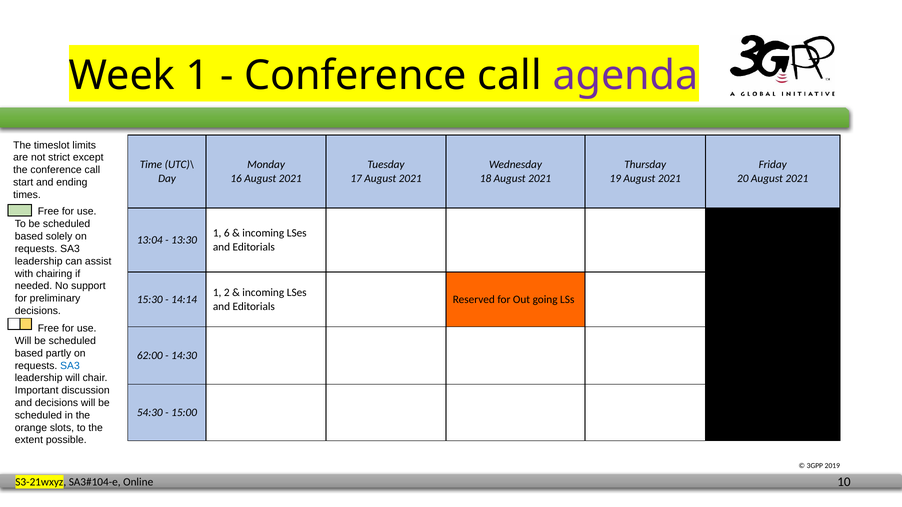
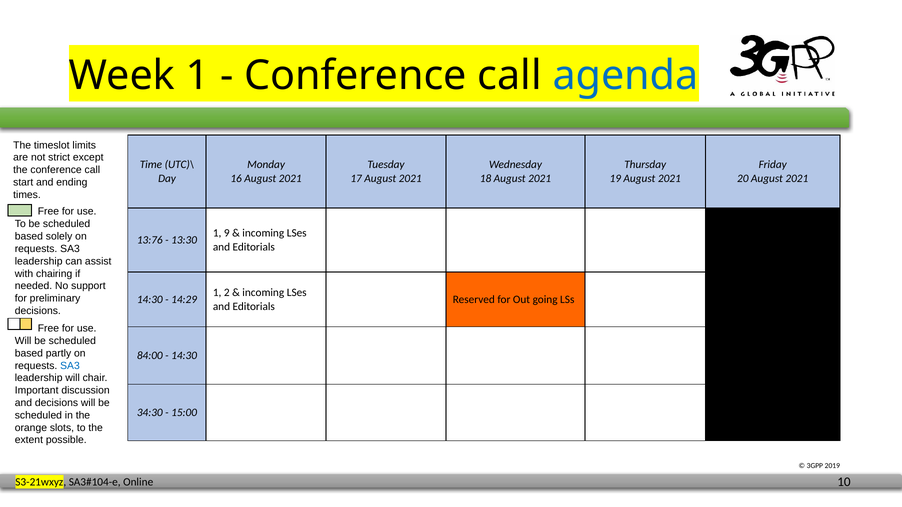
agenda colour: purple -> blue
6: 6 -> 9
13:04: 13:04 -> 13:76
15:30 at (150, 300): 15:30 -> 14:30
14:14: 14:14 -> 14:29
62:00: 62:00 -> 84:00
54:30: 54:30 -> 34:30
